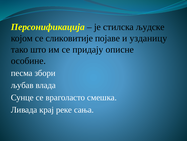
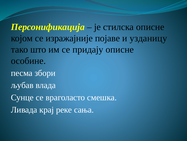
стилска људске: људске -> описне
сликовитије: сликовитије -> изражајније
